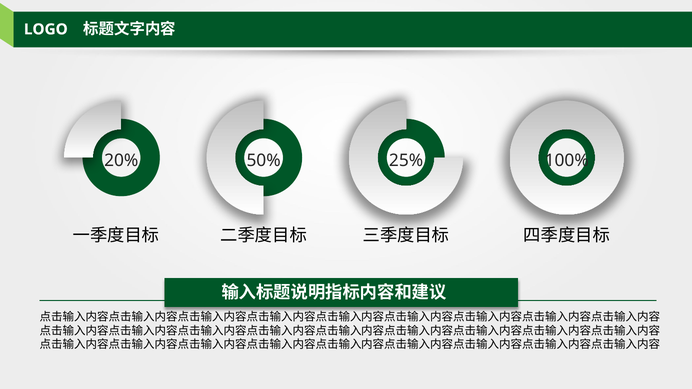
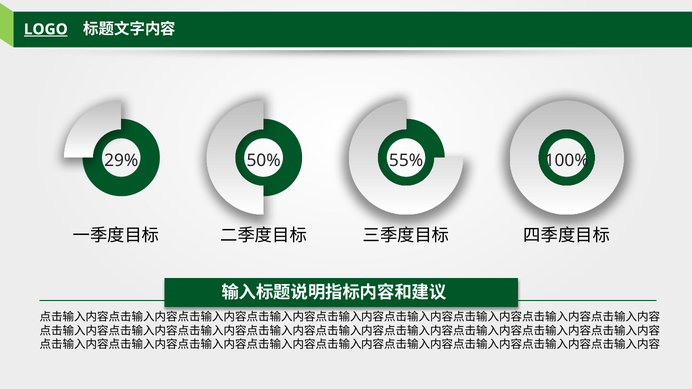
LOGO underline: none -> present
20%: 20% -> 29%
25%: 25% -> 55%
